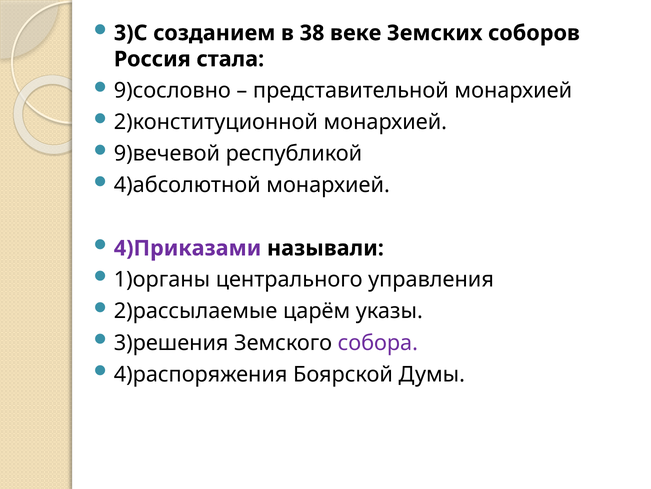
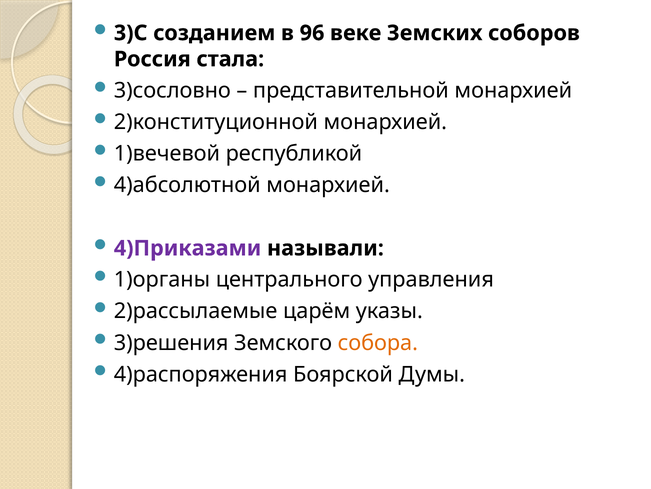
38: 38 -> 96
9)сословно: 9)сословно -> 3)сословно
9)вечевой: 9)вечевой -> 1)вечевой
собора colour: purple -> orange
